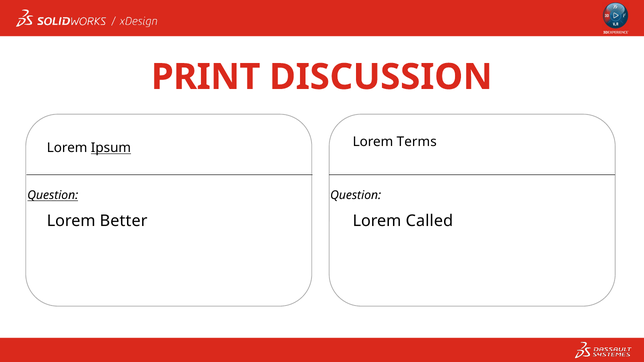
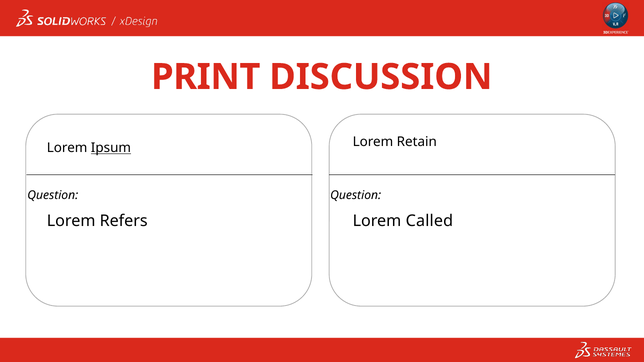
Terms: Terms -> Retain
Question at (53, 196) underline: present -> none
Better: Better -> Refers
